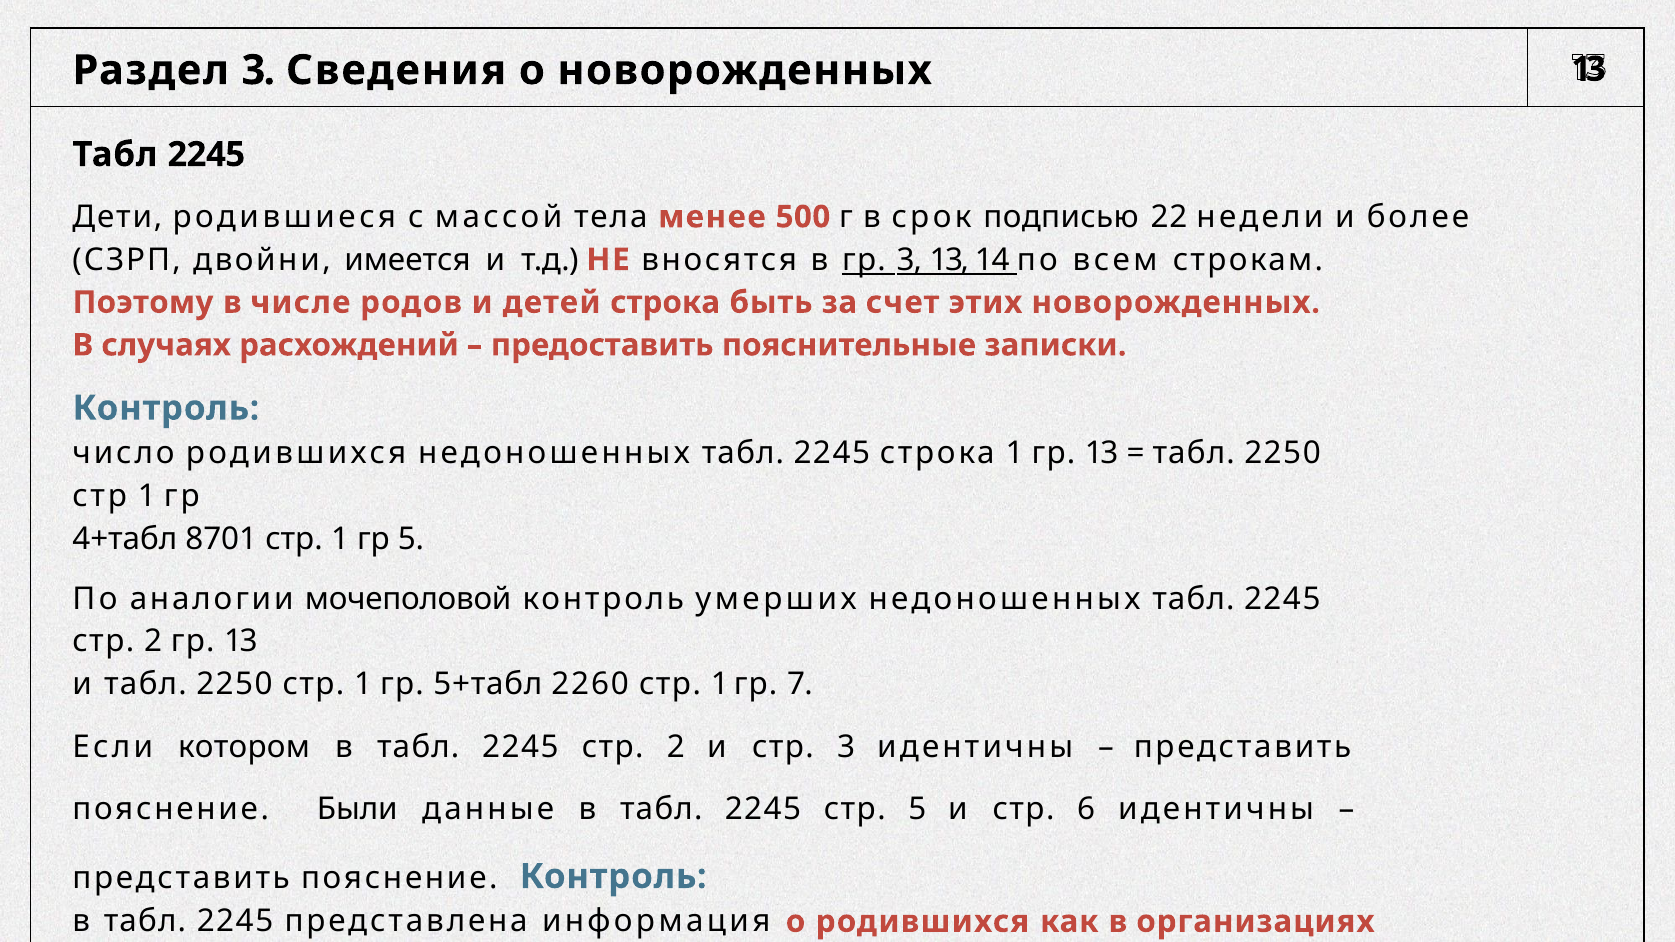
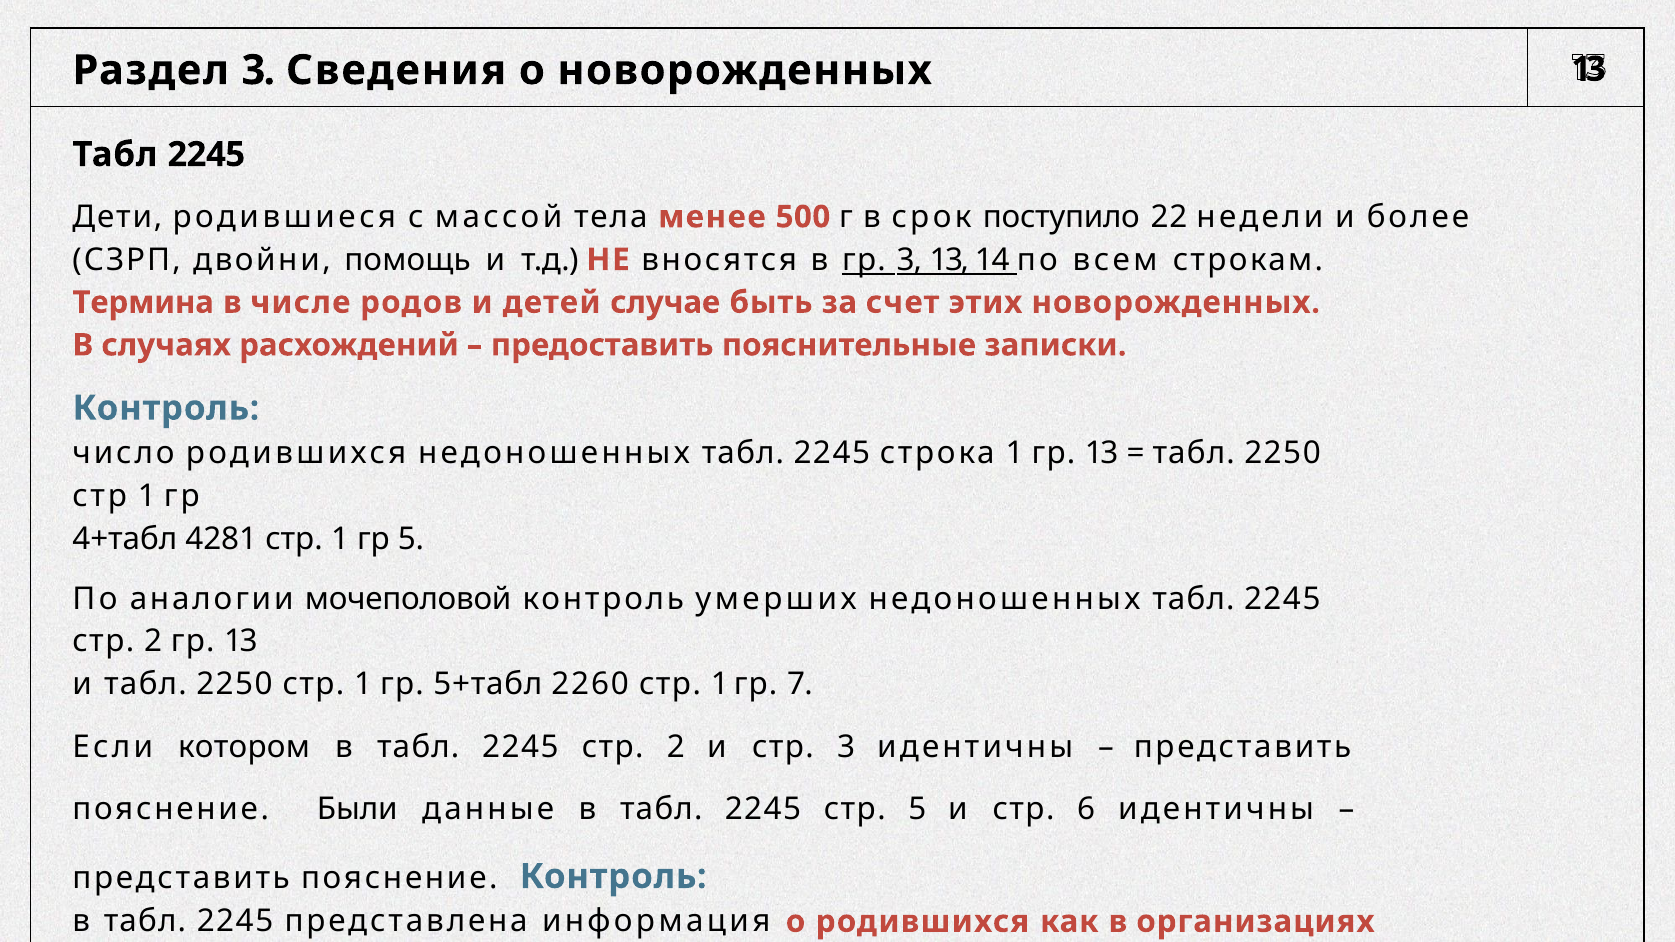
подписью: подписью -> поступило
двойни имеется: имеется -> помощь
Поэтому at (143, 302): Поэтому -> Термина
детей строка: строка -> случае
8701: 8701 -> 4281
